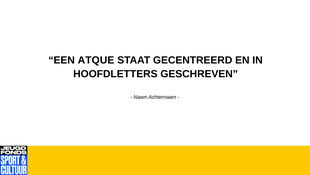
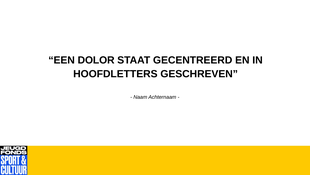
ATQUE: ATQUE -> DOLOR
